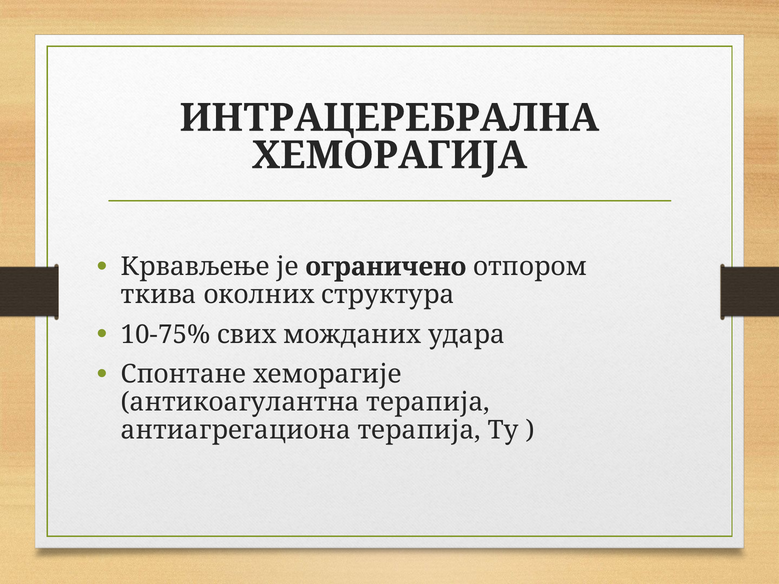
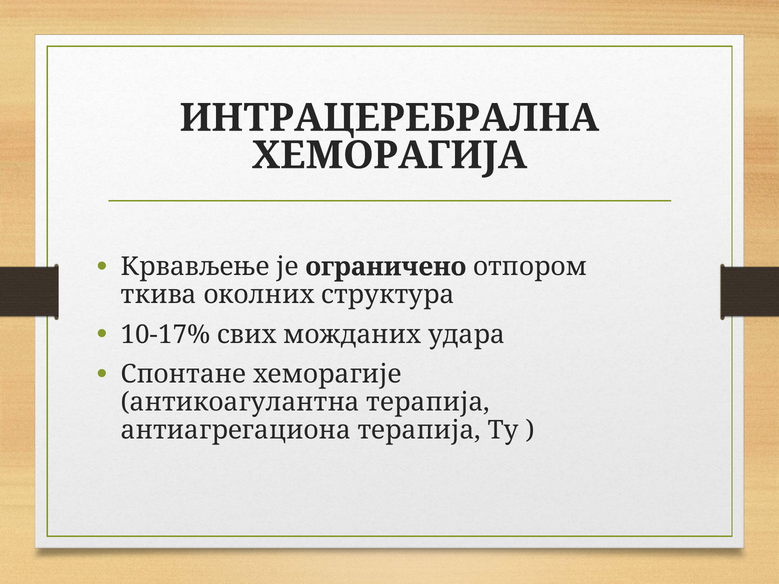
10-75%: 10-75% -> 10-17%
